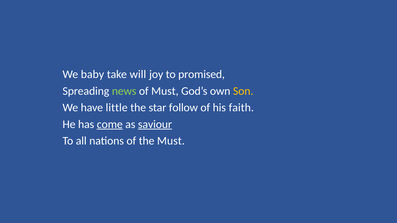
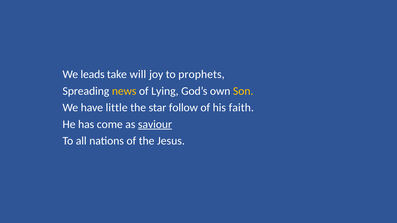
baby: baby -> leads
promised: promised -> prophets
news colour: light green -> yellow
of Must: Must -> Lying
come underline: present -> none
the Must: Must -> Jesus
